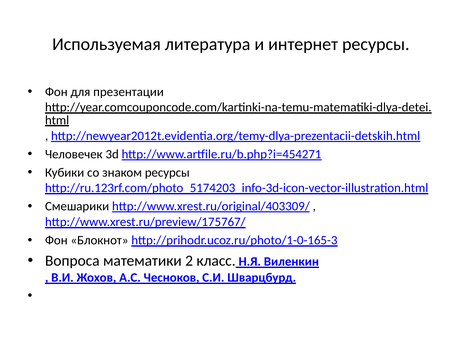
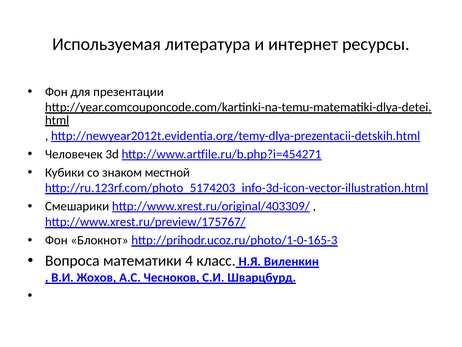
знаком ресурсы: ресурсы -> местной
2: 2 -> 4
